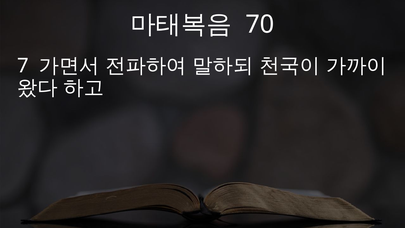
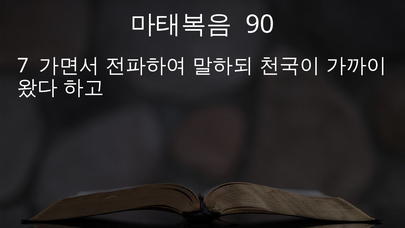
70: 70 -> 90
